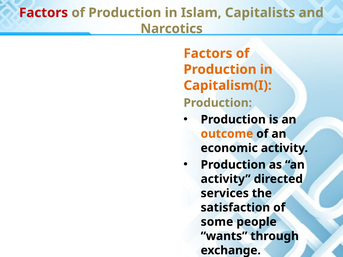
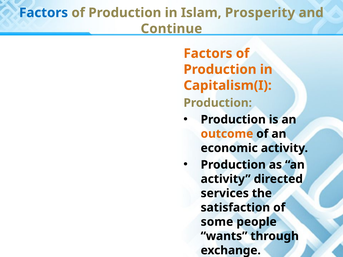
Factors at (44, 13) colour: red -> blue
Capitalists: Capitalists -> Prosperity
Narcotics: Narcotics -> Continue
